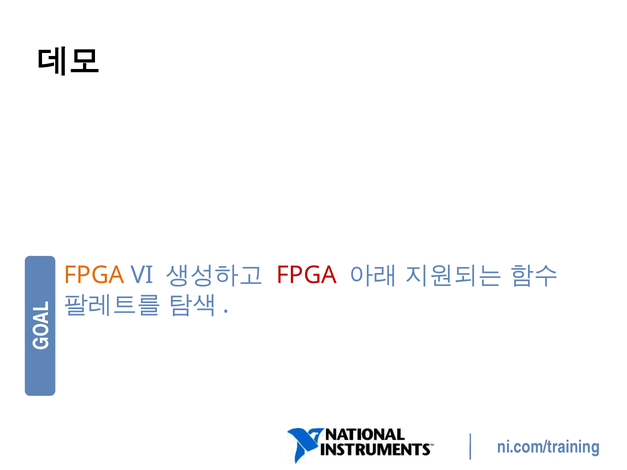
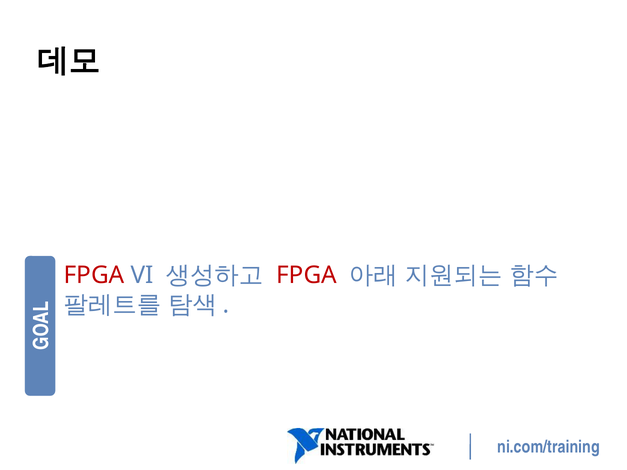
FPGA at (94, 276) colour: orange -> red
